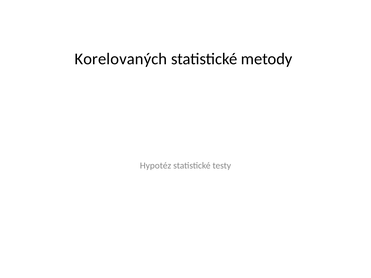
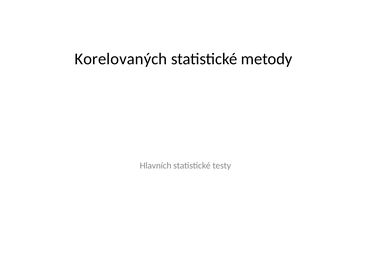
Hypotéz: Hypotéz -> Hlavních
